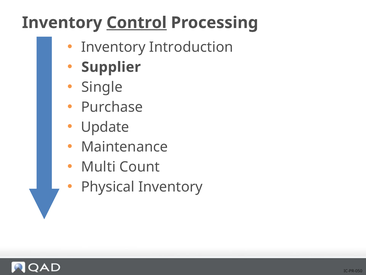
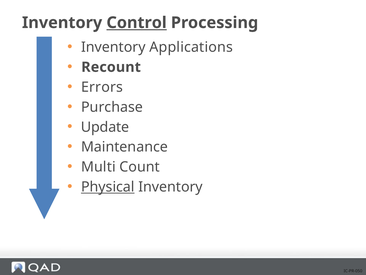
Introduction: Introduction -> Applications
Supplier: Supplier -> Recount
Single: Single -> Errors
Physical underline: none -> present
